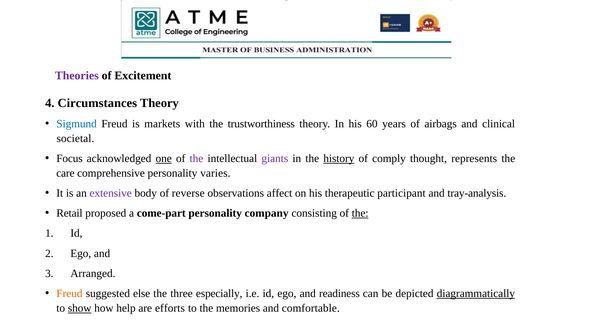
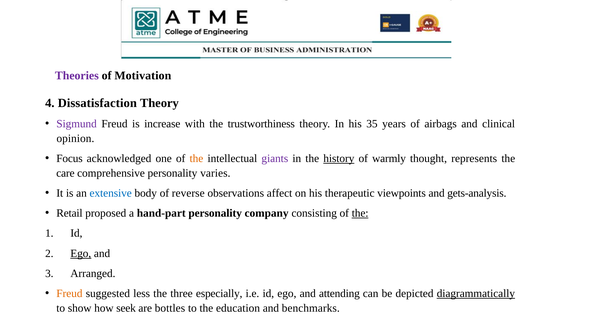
Excitement: Excitement -> Motivation
Circumstances: Circumstances -> Dissatisfaction
Sigmund colour: blue -> purple
markets: markets -> increase
60: 60 -> 35
societal: societal -> opinion
one underline: present -> none
the at (196, 158) colour: purple -> orange
comply: comply -> warmly
extensive colour: purple -> blue
participant: participant -> viewpoints
tray-analysis: tray-analysis -> gets-analysis
come-part: come-part -> hand-part
Ego at (81, 253) underline: none -> present
else: else -> less
readiness: readiness -> attending
show underline: present -> none
help: help -> seek
efforts: efforts -> bottles
memories: memories -> education
comfortable: comfortable -> benchmarks
